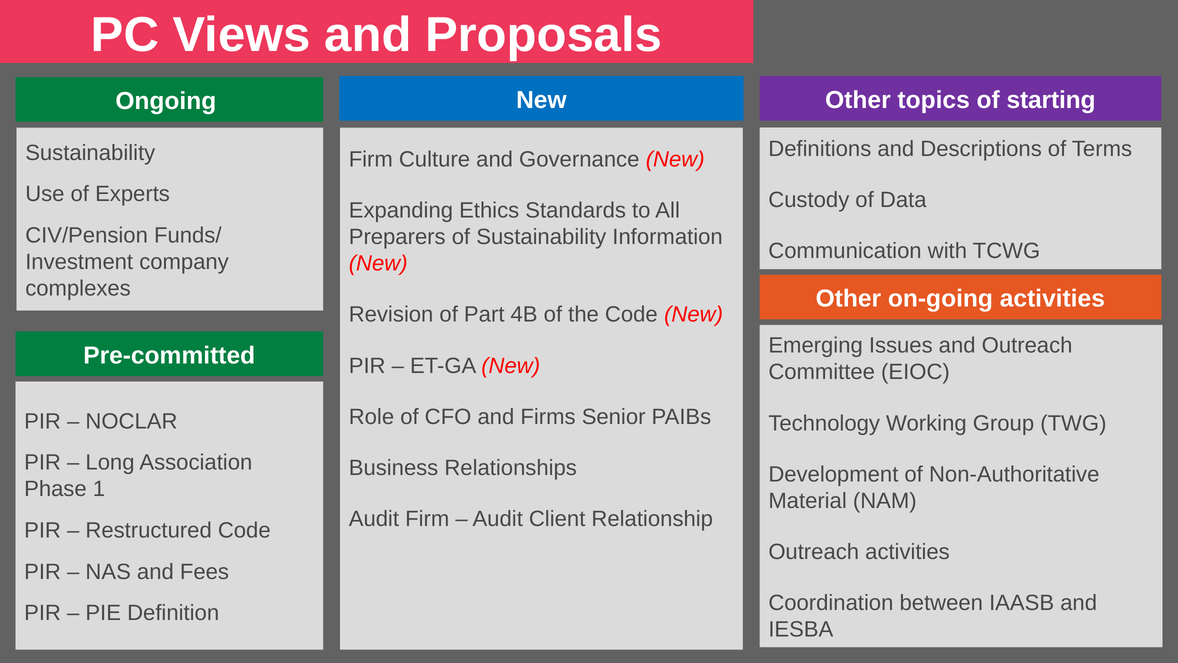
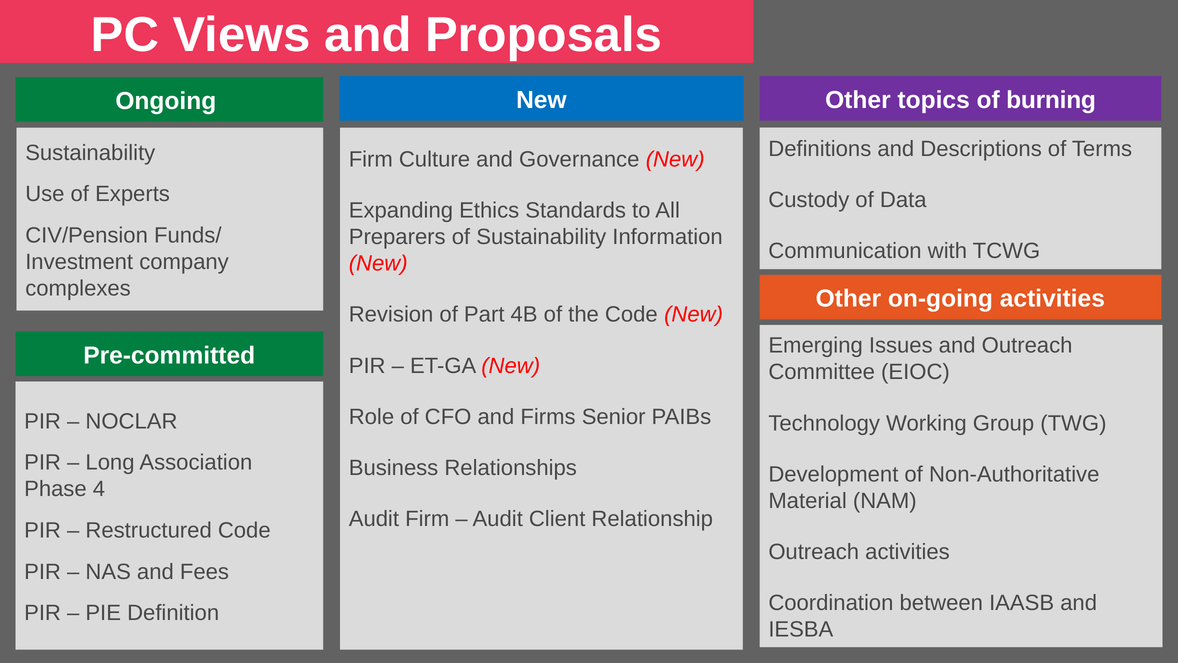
starting: starting -> burning
1: 1 -> 4
